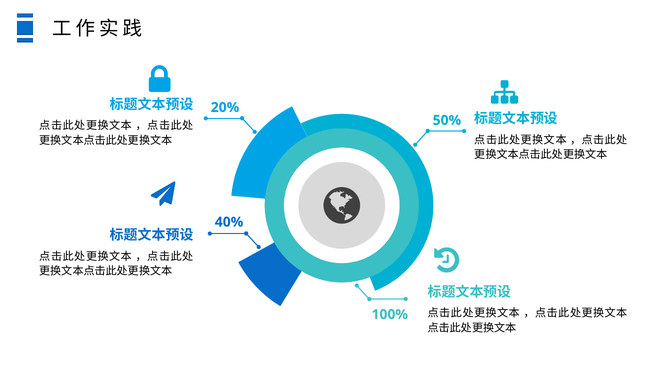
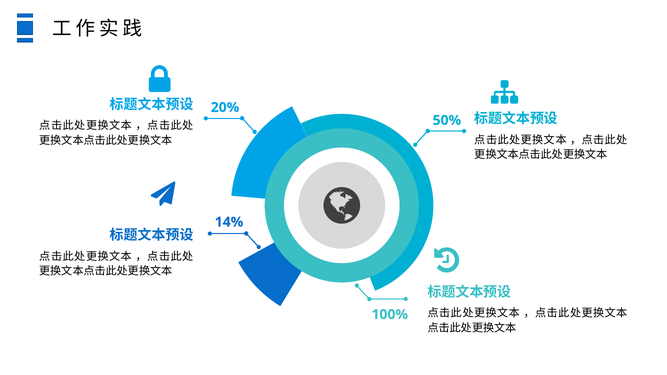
40%: 40% -> 14%
